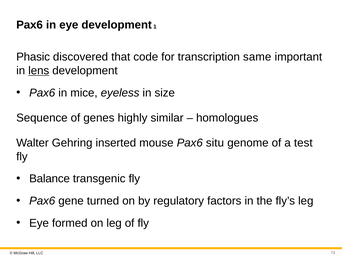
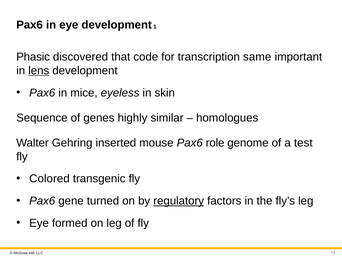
size: size -> skin
situ: situ -> role
Balance: Balance -> Colored
regulatory underline: none -> present
